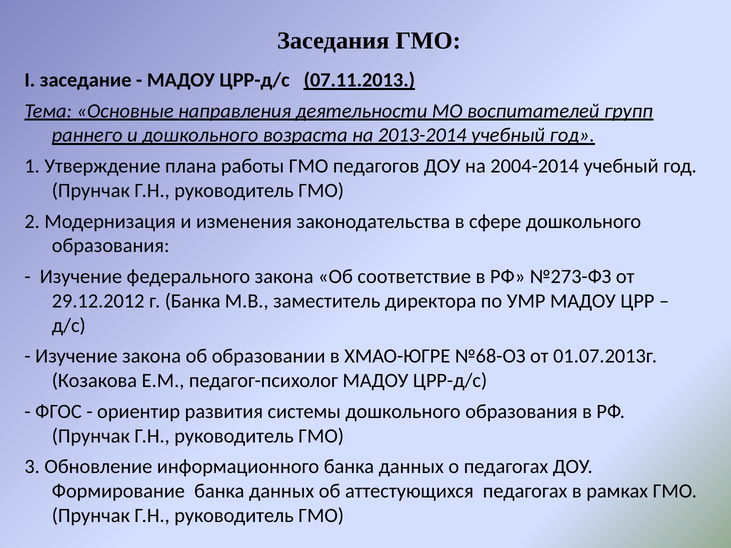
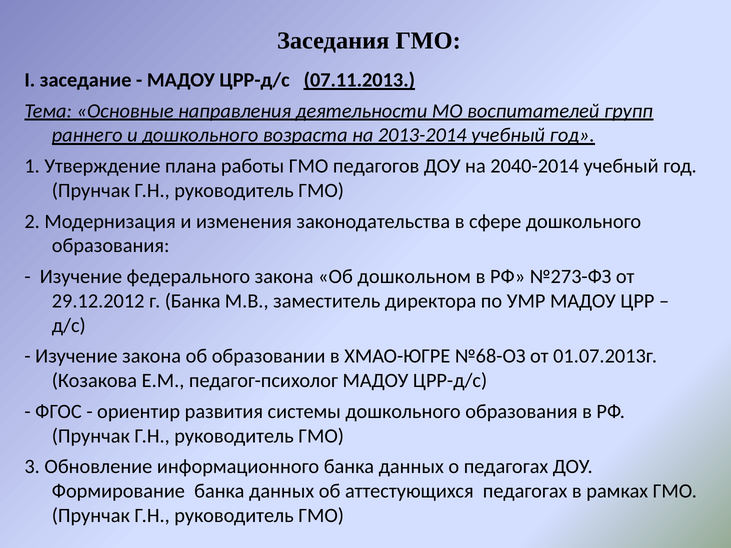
2004-2014: 2004-2014 -> 2040-2014
соответствие: соответствие -> дошкольном
